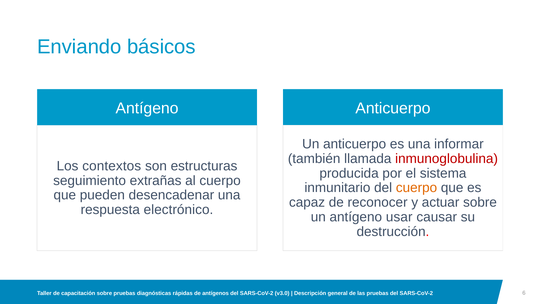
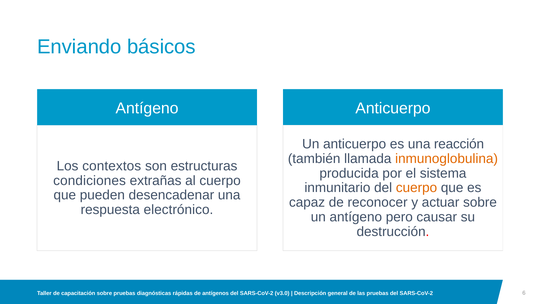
informar: informar -> reacción
inmunoglobulina colour: red -> orange
seguimiento: seguimiento -> condiciones
usar: usar -> pero
